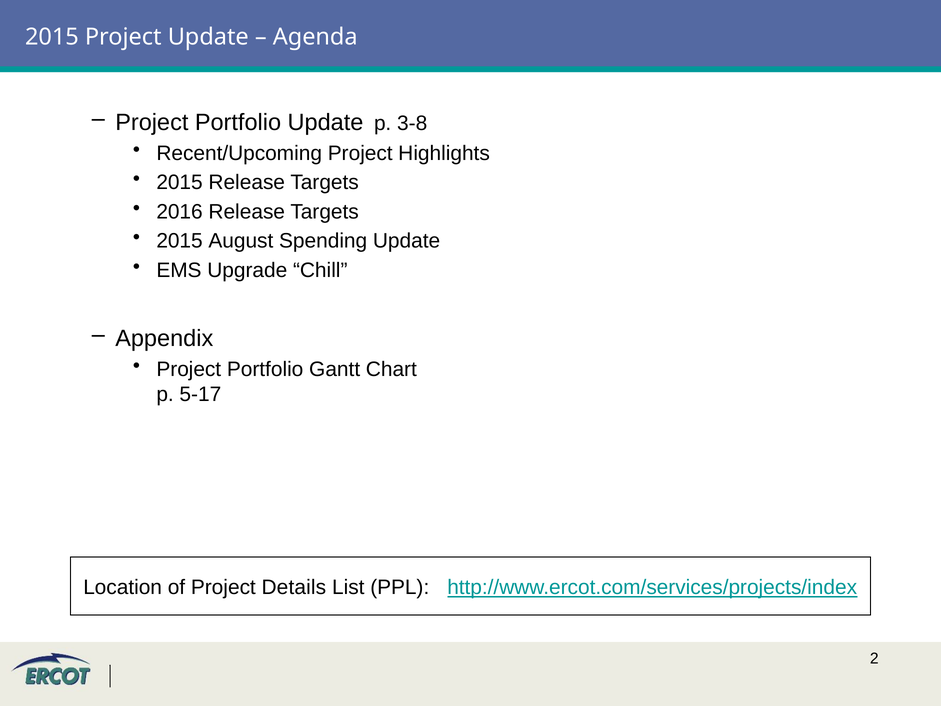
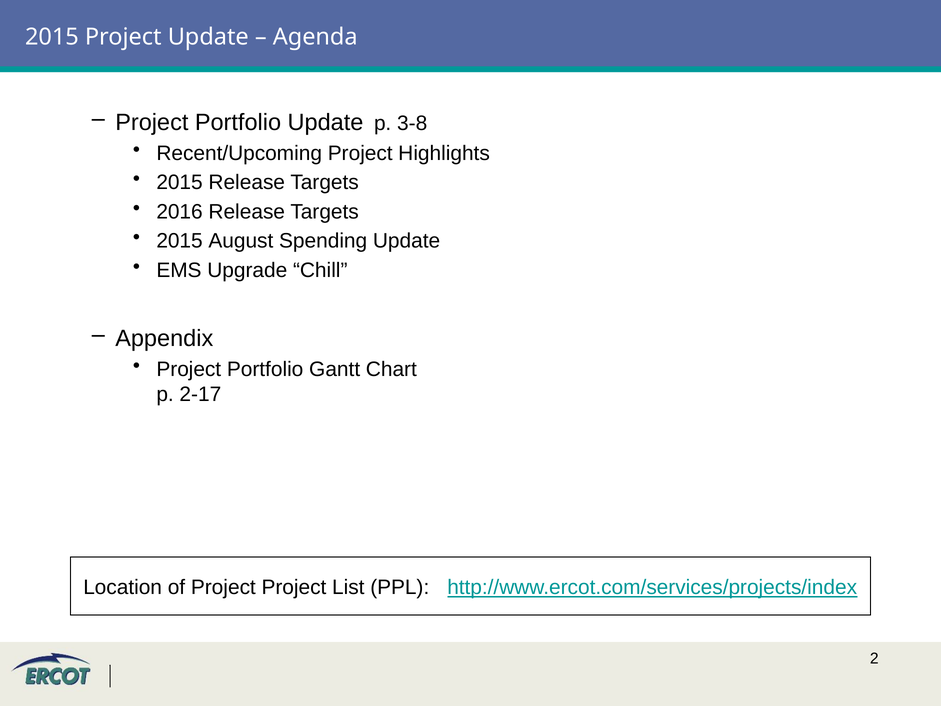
5-17: 5-17 -> 2-17
Project Details: Details -> Project
